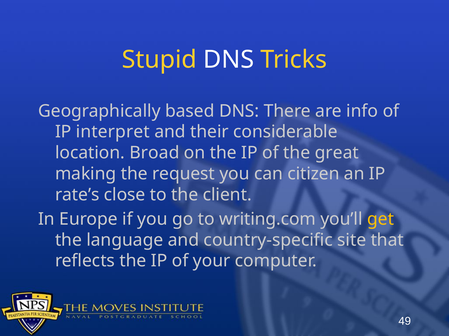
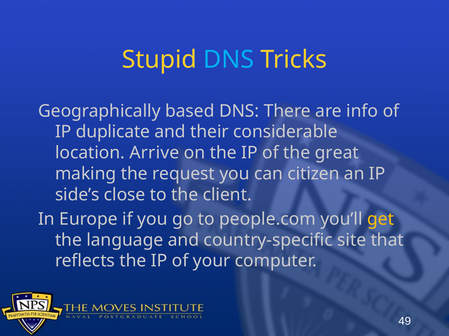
DNS at (229, 60) colour: white -> light blue
interpret: interpret -> duplicate
Broad: Broad -> Arrive
rate’s: rate’s -> side’s
writing.com: writing.com -> people.com
